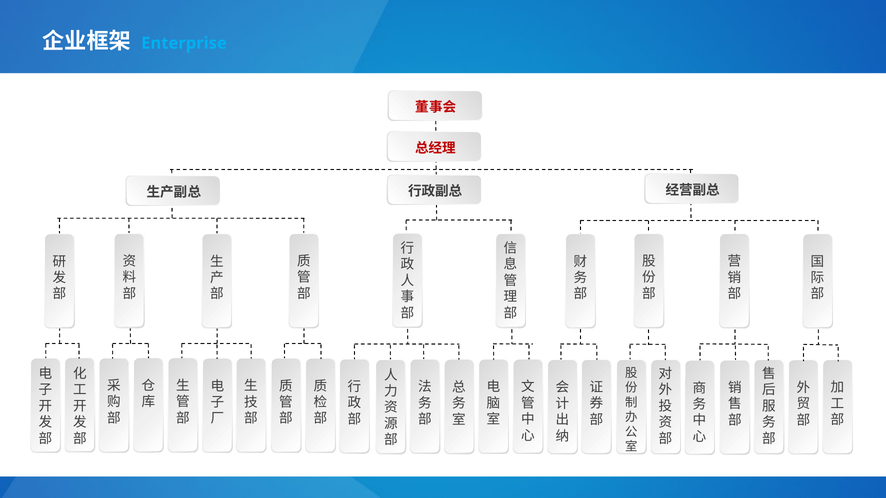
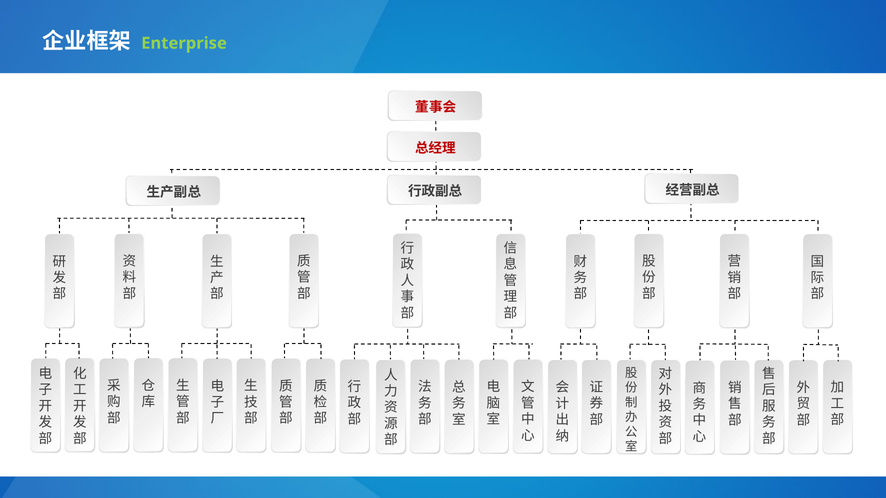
Enterprise colour: light blue -> light green
